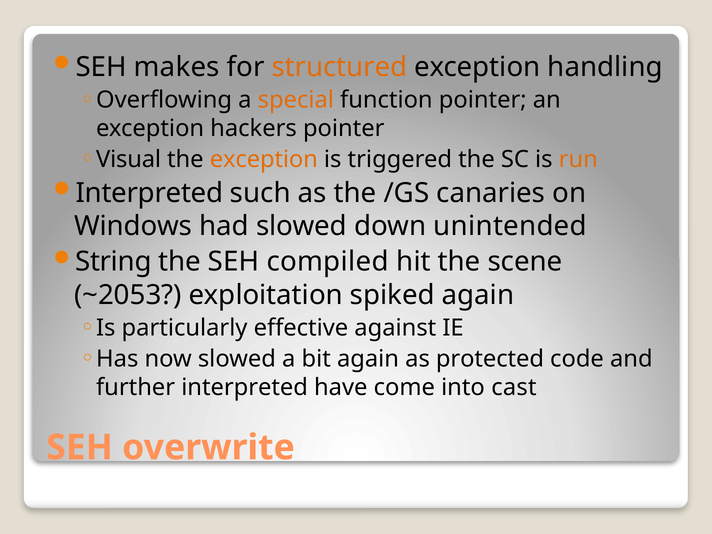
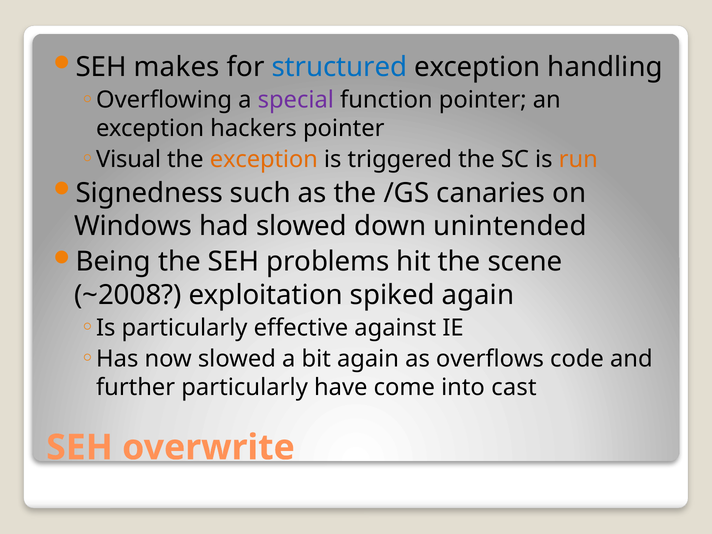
structured colour: orange -> blue
special colour: orange -> purple
Interpreted at (149, 193): Interpreted -> Signedness
String: String -> Being
compiled: compiled -> problems
~2053: ~2053 -> ~2008
protected: protected -> overflows
further interpreted: interpreted -> particularly
